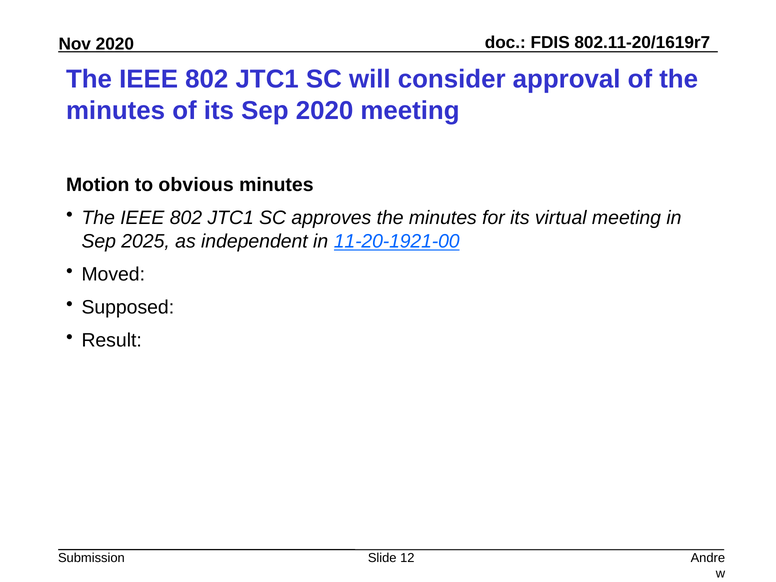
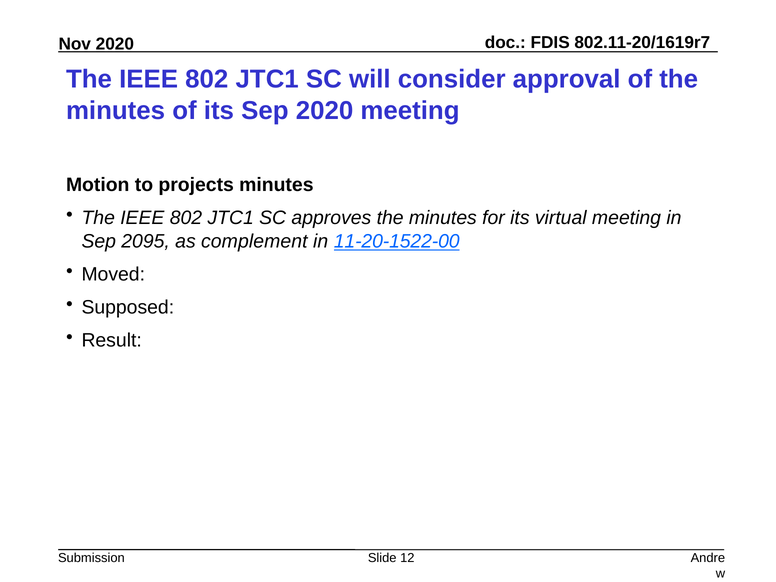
obvious: obvious -> projects
2025: 2025 -> 2095
independent: independent -> complement
11-20-1921-00: 11-20-1921-00 -> 11-20-1522-00
